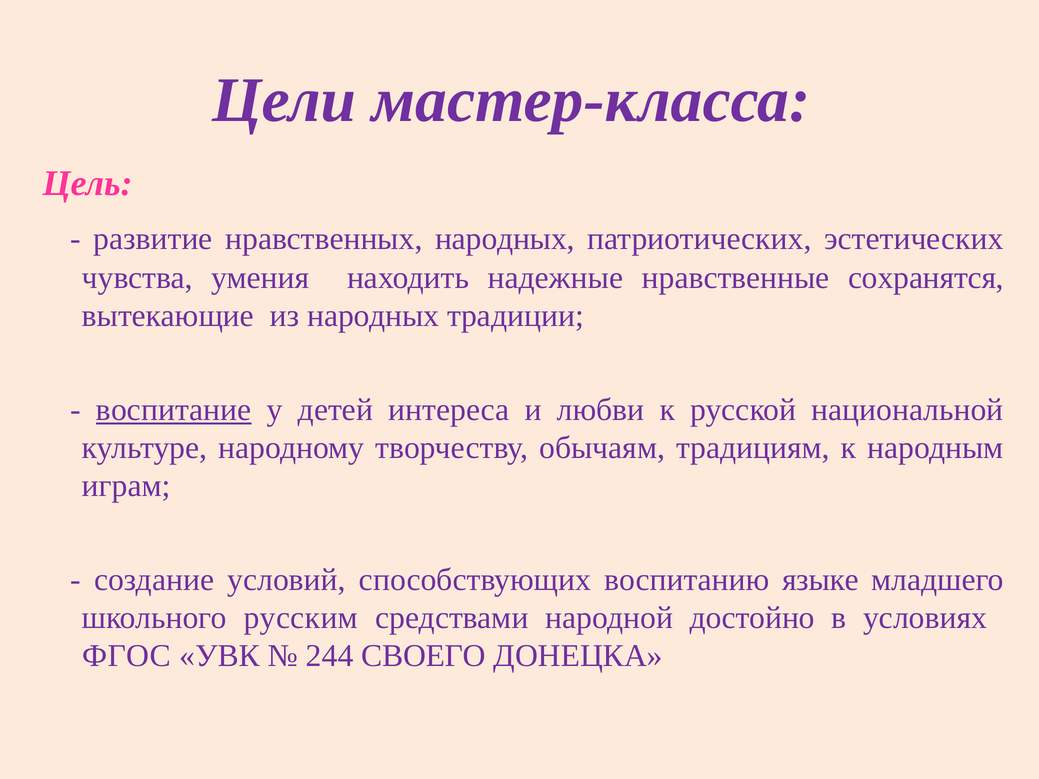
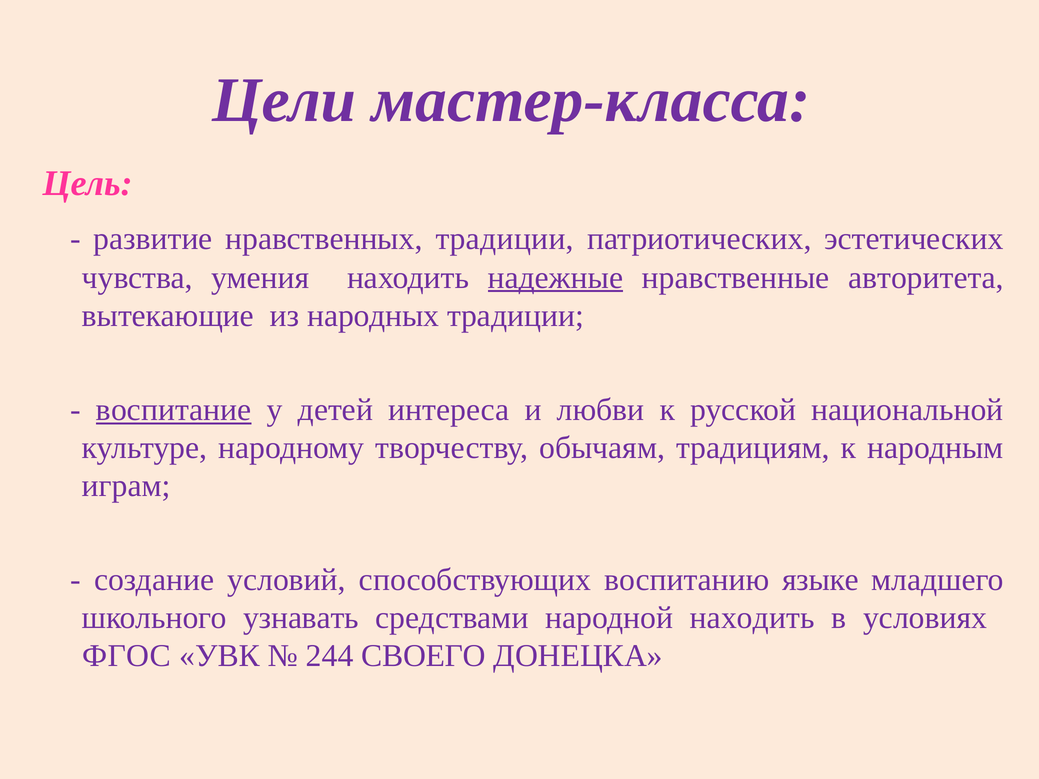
нравственных народных: народных -> традиции
надежные underline: none -> present
сохранятся: сохранятся -> авторитета
русским: русским -> узнавать
народной достойно: достойно -> находить
